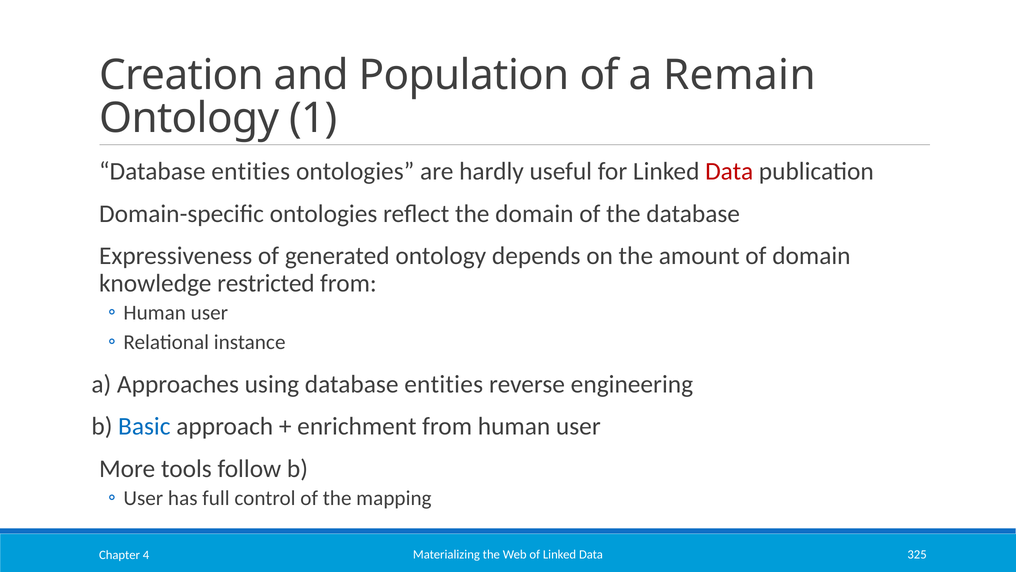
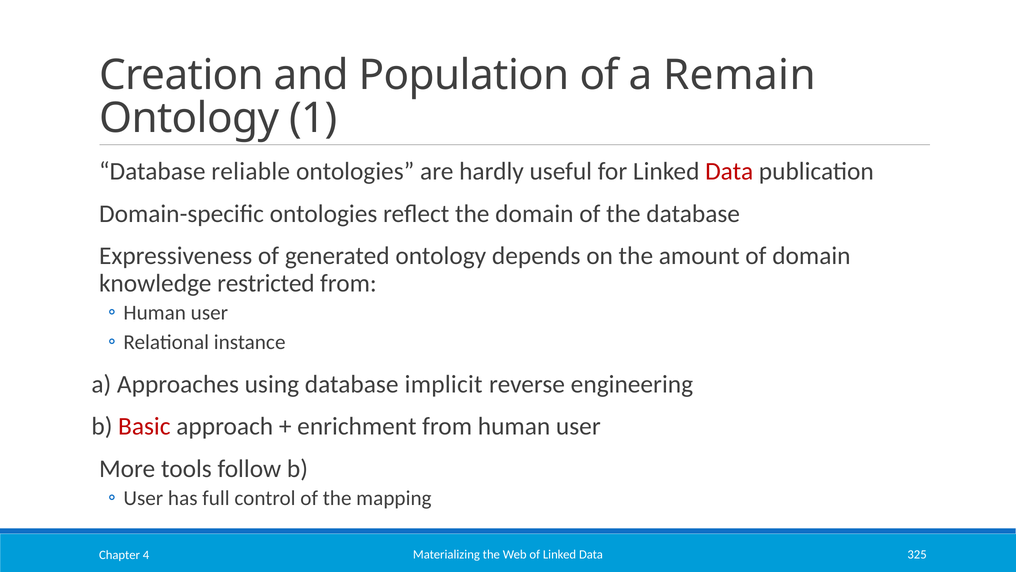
entities at (251, 171): entities -> reliable
using database entities: entities -> implicit
Basic colour: blue -> red
